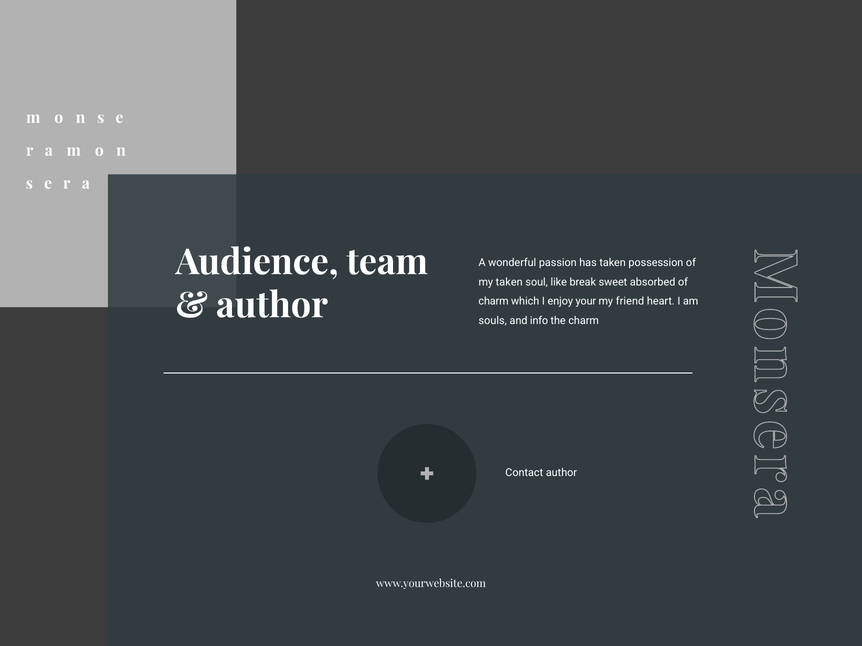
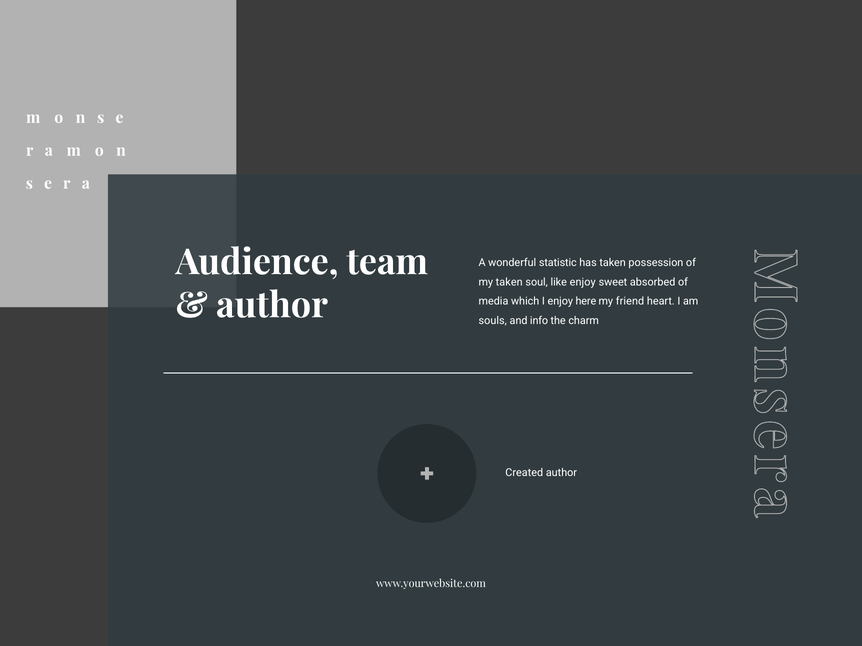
passion: passion -> statistic
like break: break -> enjoy
charm at (494, 302): charm -> media
your: your -> here
Contact: Contact -> Created
